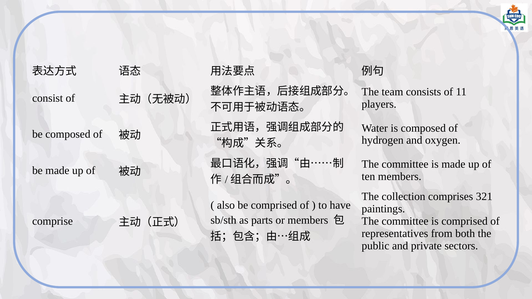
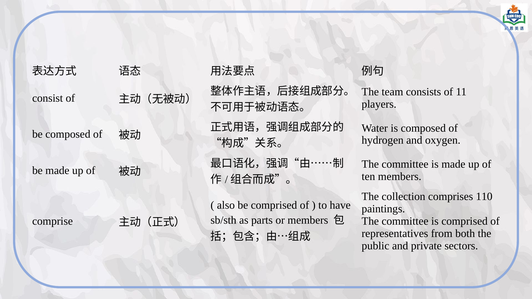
321: 321 -> 110
